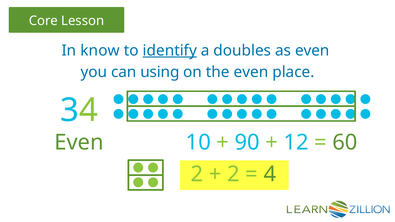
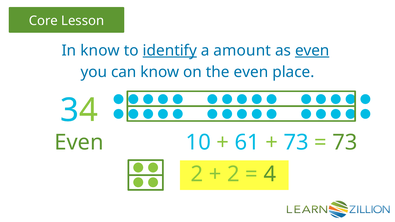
doubles: doubles -> amount
even at (312, 51) underline: none -> present
can using: using -> know
90: 90 -> 61
12 at (296, 143): 12 -> 73
60 at (345, 143): 60 -> 73
